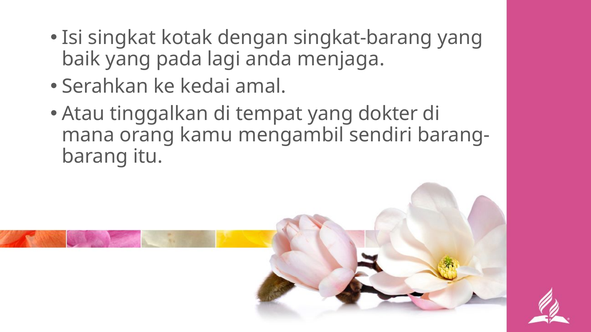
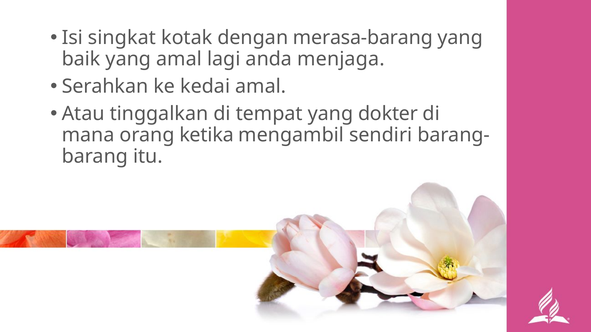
singkat-barang: singkat-barang -> merasa-barang
yang pada: pada -> amal
kamu: kamu -> ketika
